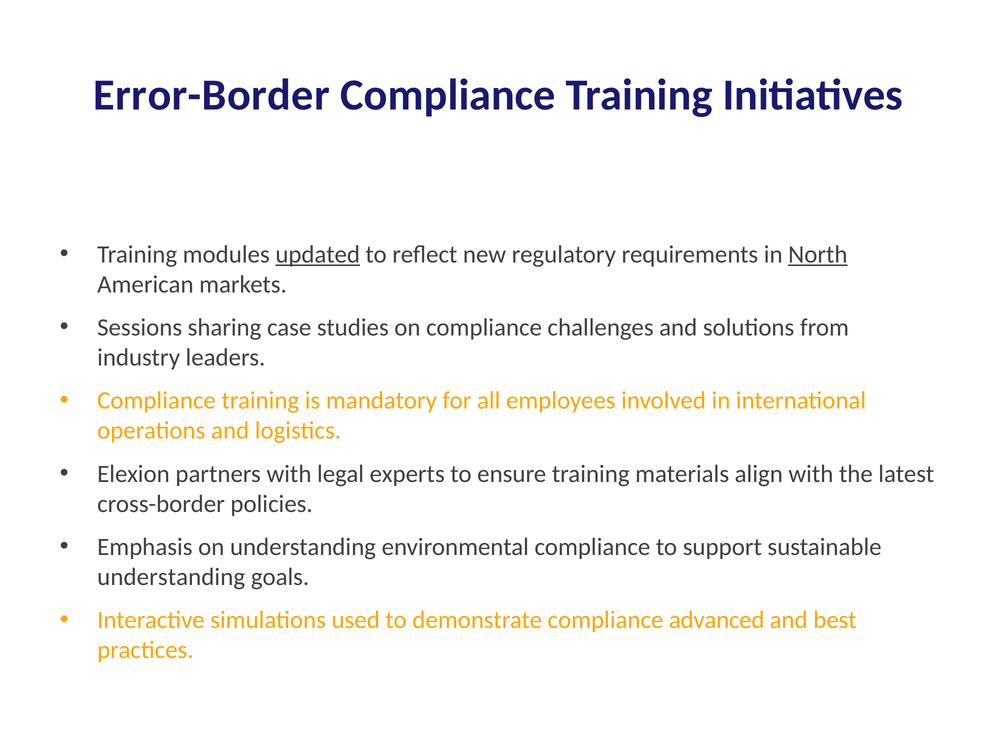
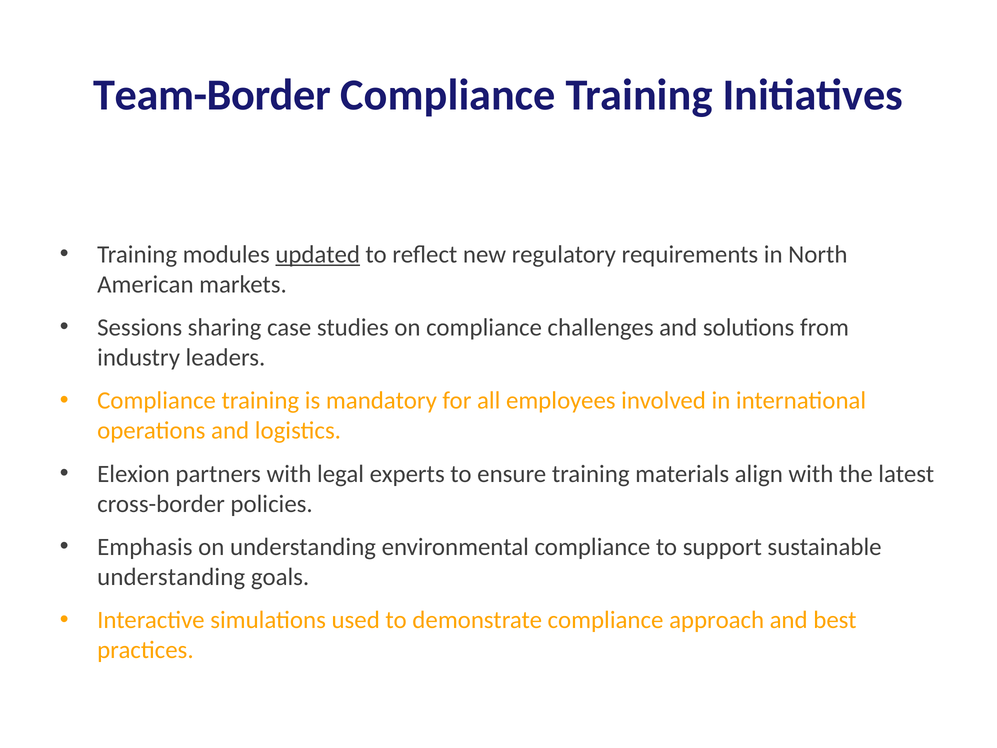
Error-Border: Error-Border -> Team-Border
North underline: present -> none
advanced: advanced -> approach
